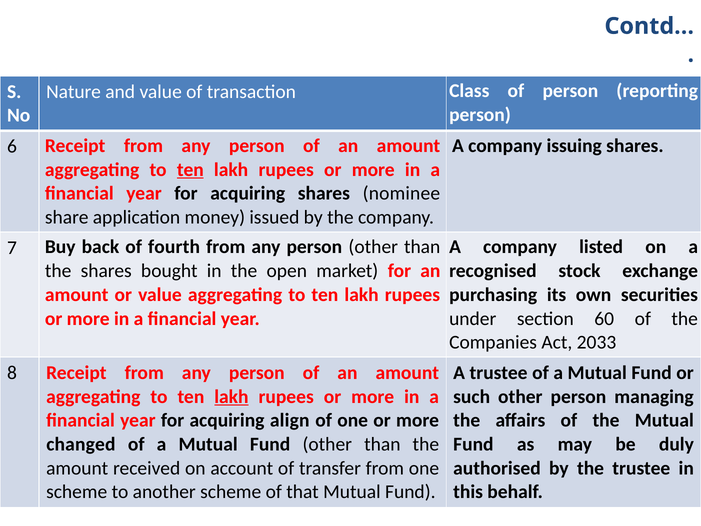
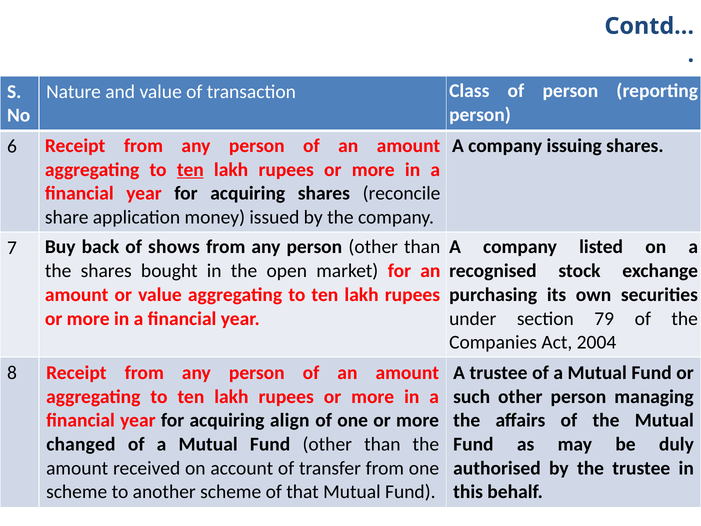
nominee: nominee -> reconcile
fourth: fourth -> shows
60: 60 -> 79
2033: 2033 -> 2004
lakh at (231, 396) underline: present -> none
